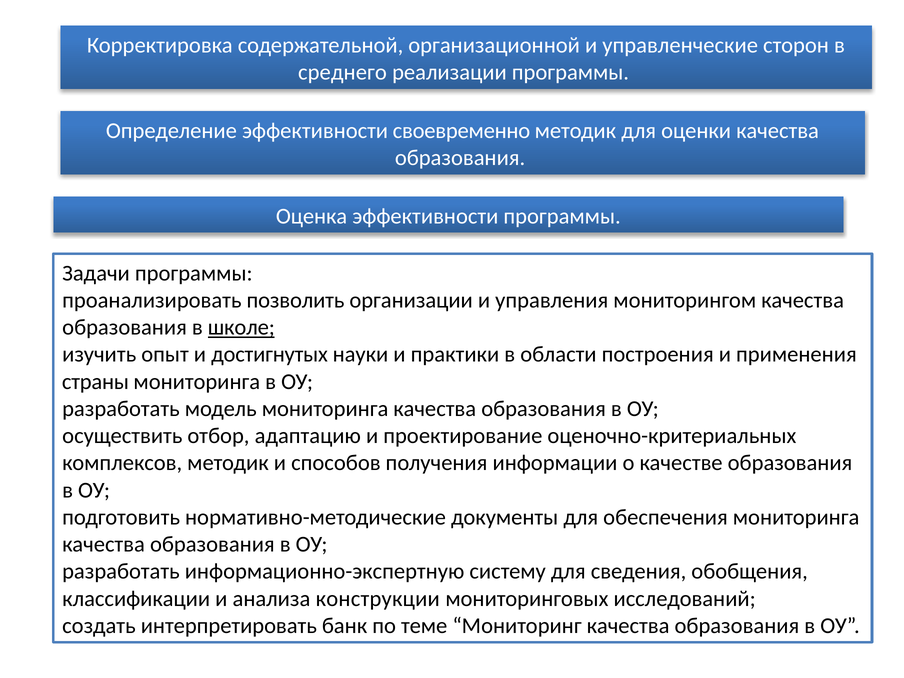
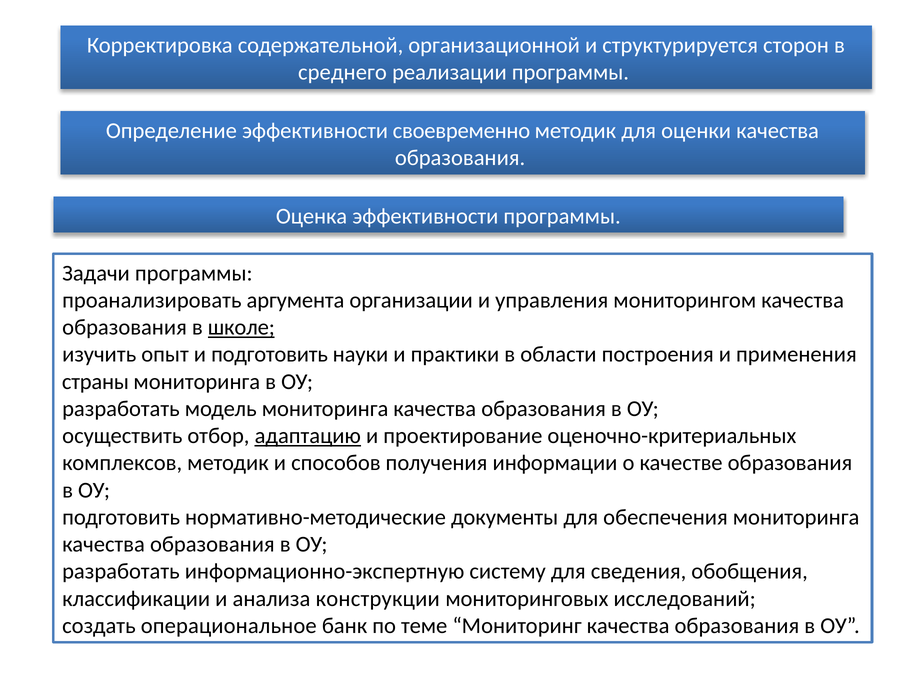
управленческие: управленческие -> структурируется
позволить: позволить -> аргумента
и достигнутых: достигнутых -> подготовить
адаптацию underline: none -> present
интерпретировать: интерпретировать -> операциональное
